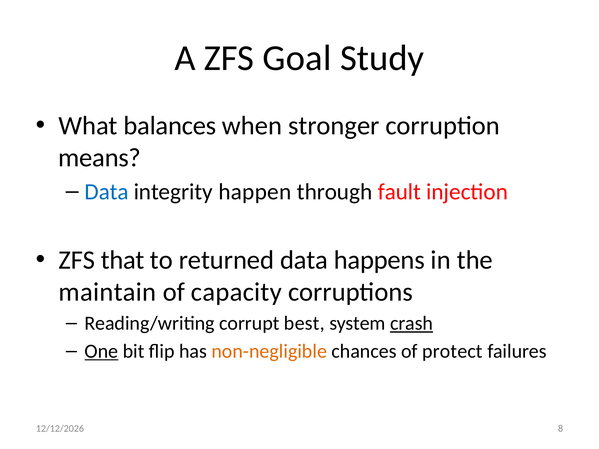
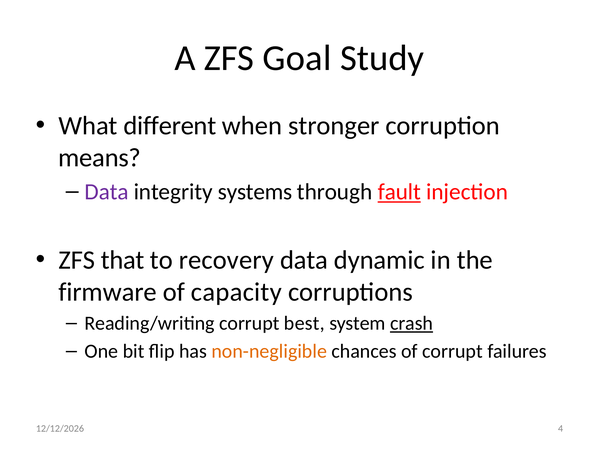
balances: balances -> different
Data at (107, 192) colour: blue -> purple
happen: happen -> systems
fault underline: none -> present
returned: returned -> recovery
happens: happens -> dynamic
maintain: maintain -> firmware
One underline: present -> none
of protect: protect -> corrupt
8: 8 -> 4
